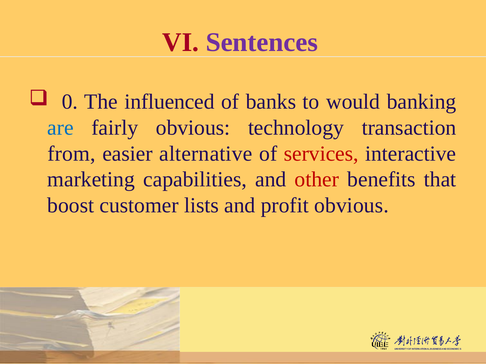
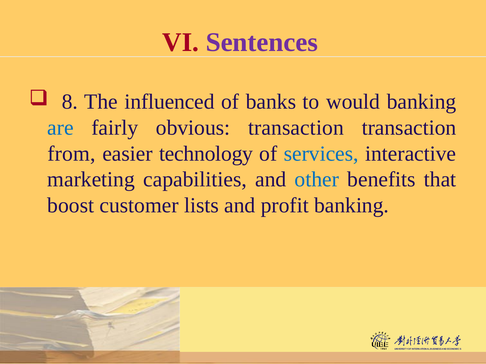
0: 0 -> 8
obvious technology: technology -> transaction
alternative: alternative -> technology
services colour: red -> blue
other colour: red -> blue
profit obvious: obvious -> banking
